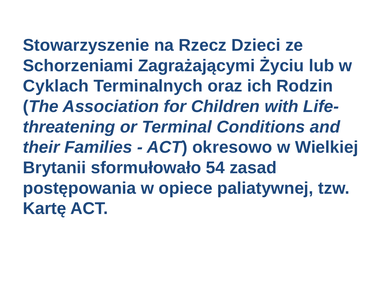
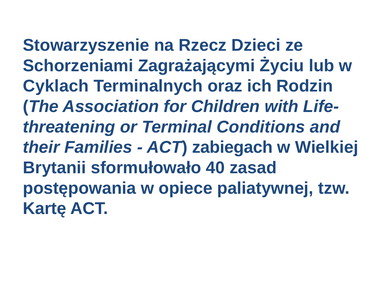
okresowo: okresowo -> zabiegach
54: 54 -> 40
